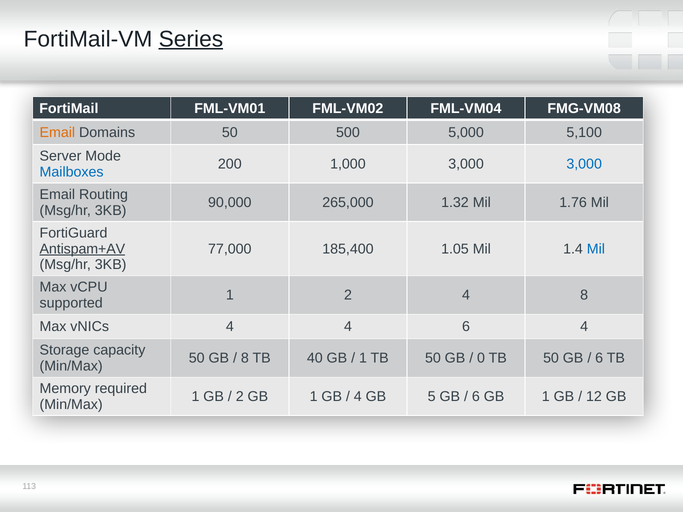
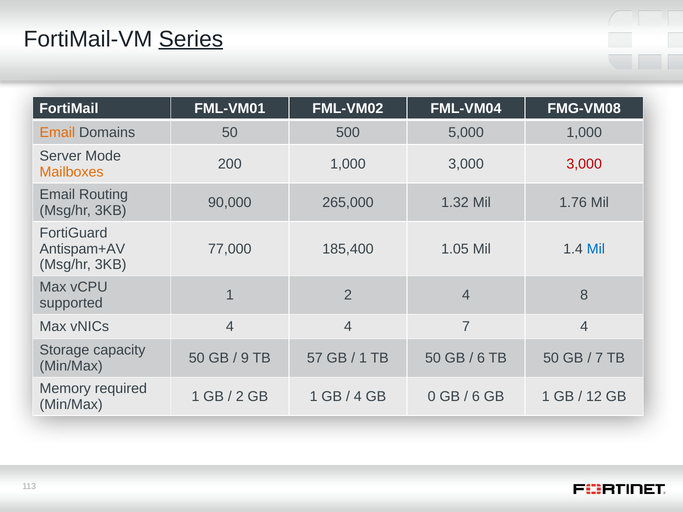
5,000 5,100: 5,100 -> 1,000
3,000 at (584, 164) colour: blue -> red
Mailboxes colour: blue -> orange
Antispam+AV underline: present -> none
4 6: 6 -> 7
8 at (245, 358): 8 -> 9
40: 40 -> 57
0 at (481, 358): 0 -> 6
6 at (599, 358): 6 -> 7
5: 5 -> 0
